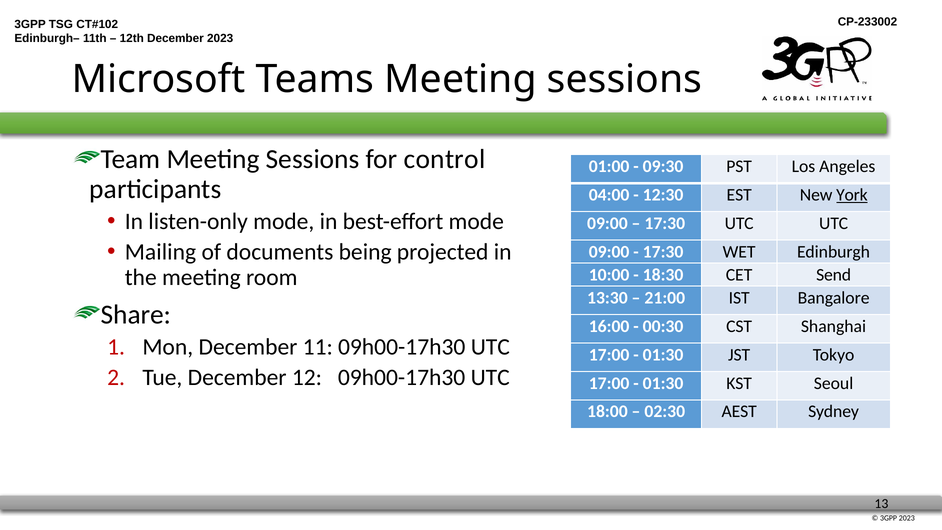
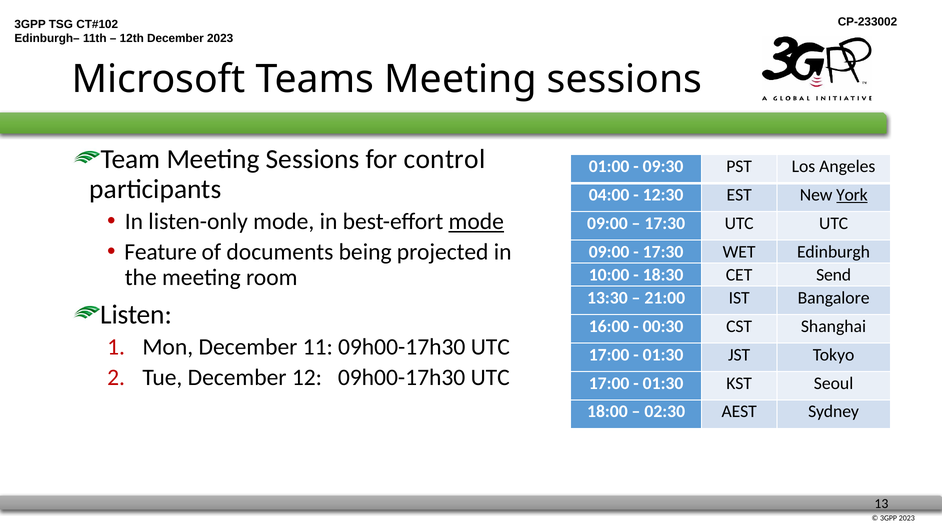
mode at (476, 221) underline: none -> present
Mailing: Mailing -> Feature
Share: Share -> Listen
